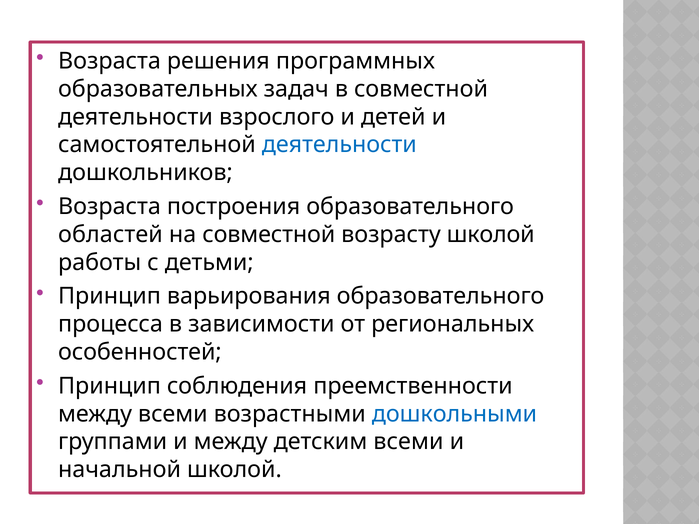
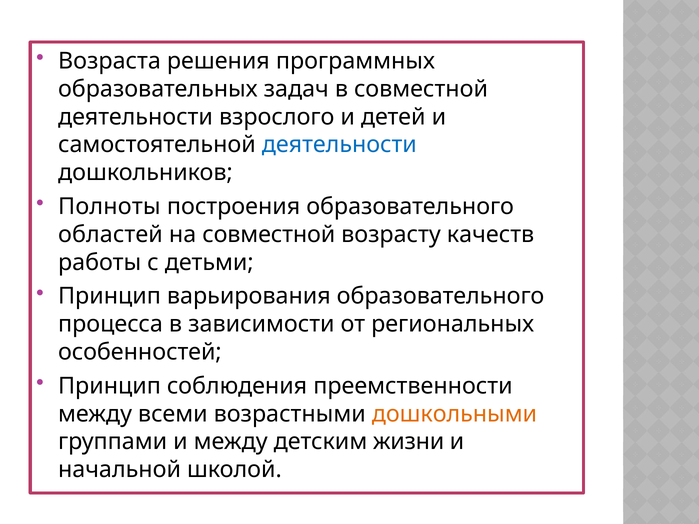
Возраста at (109, 207): Возраста -> Полноты
возрасту школой: школой -> качеств
дошкольными colour: blue -> orange
детским всеми: всеми -> жизни
